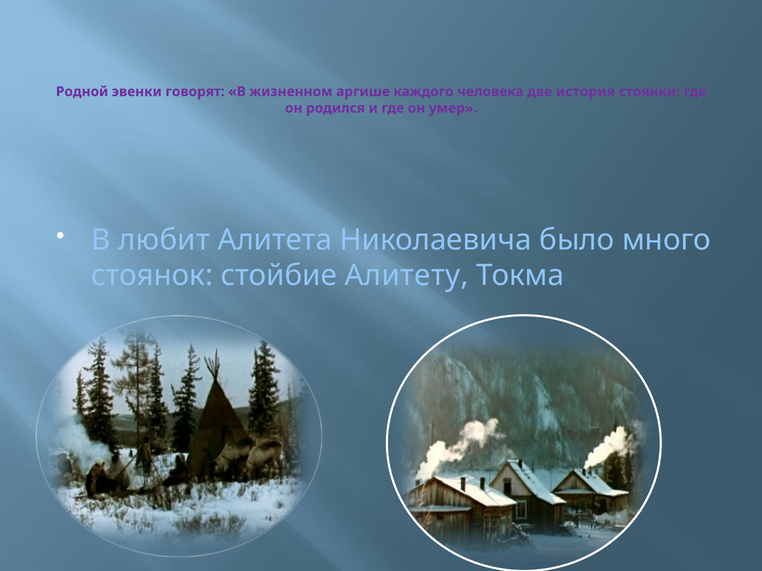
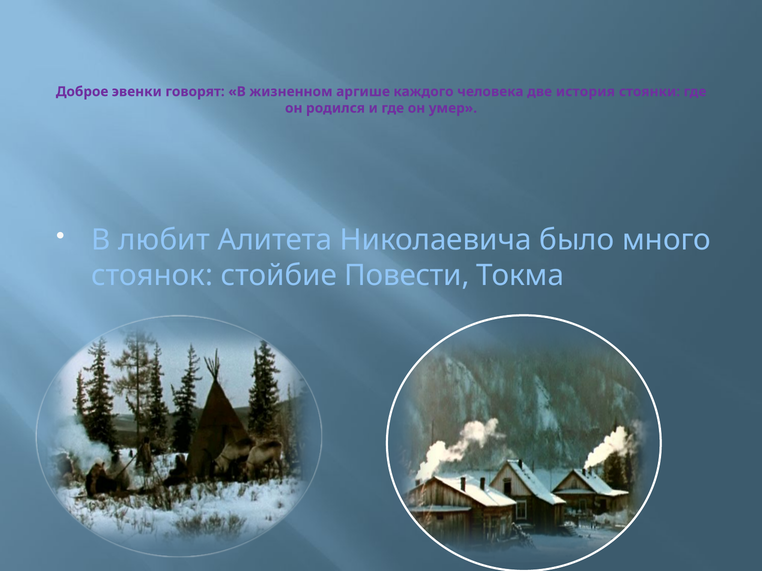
Родной: Родной -> Доброе
Алитету: Алитету -> Повести
